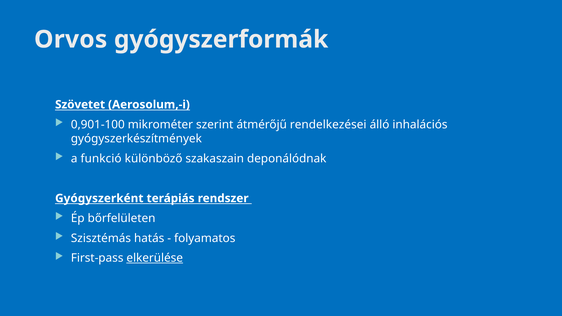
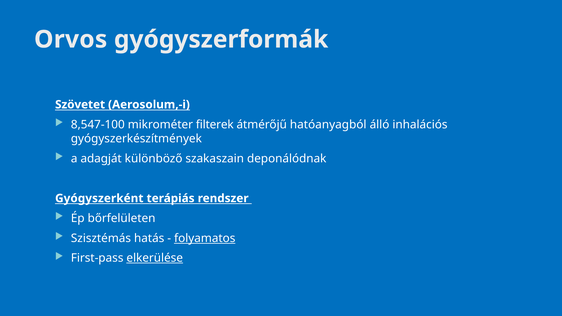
0,901-100: 0,901-100 -> 8,547-100
szerint: szerint -> filterek
rendelkezései: rendelkezései -> hatóanyagból
funkció: funkció -> adagját
folyamatos underline: none -> present
